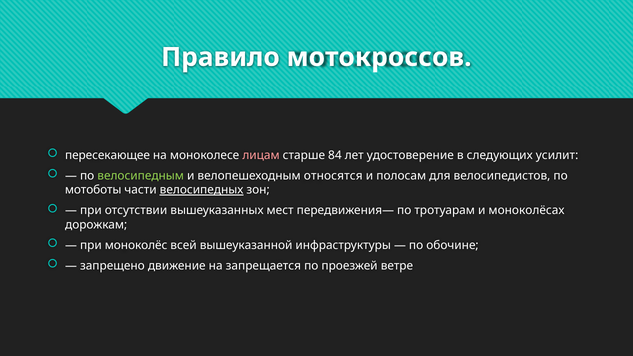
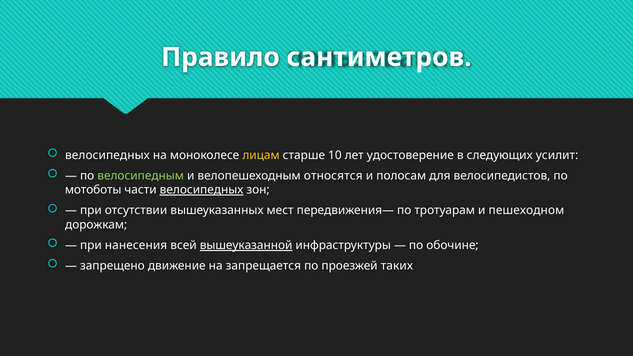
мотокроссов: мотокроссов -> сантиметров
пересекающее at (108, 155): пересекающее -> велосипедных
лицам colour: pink -> yellow
84: 84 -> 10
моноколёсах: моноколёсах -> пешеходном
моноколёс: моноколёс -> нанесения
вышеуказанной underline: none -> present
ветре: ветре -> таких
